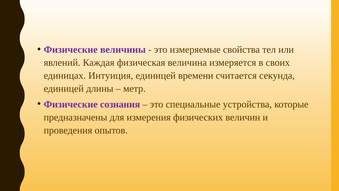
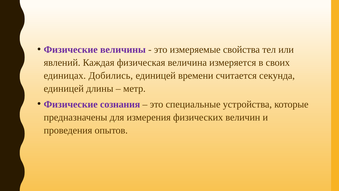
Интуиция: Интуиция -> Добились
